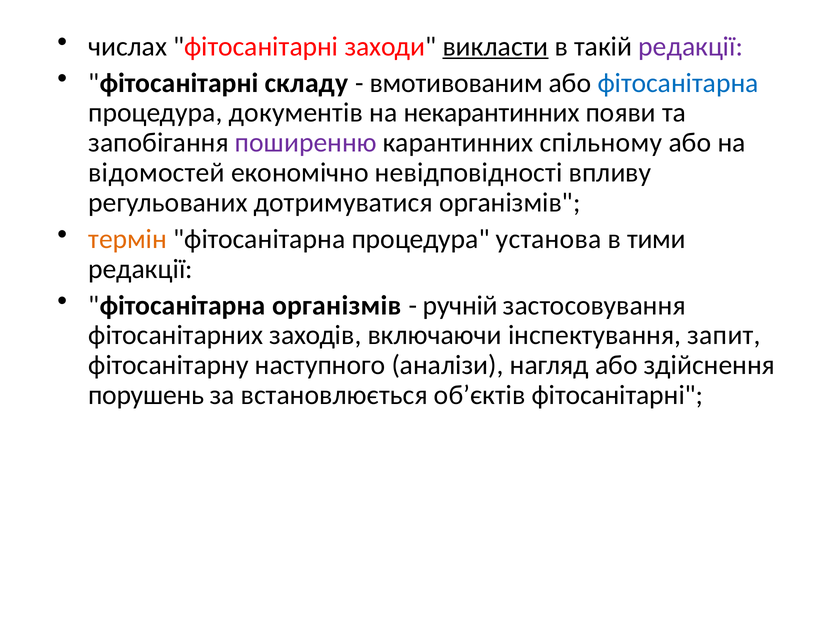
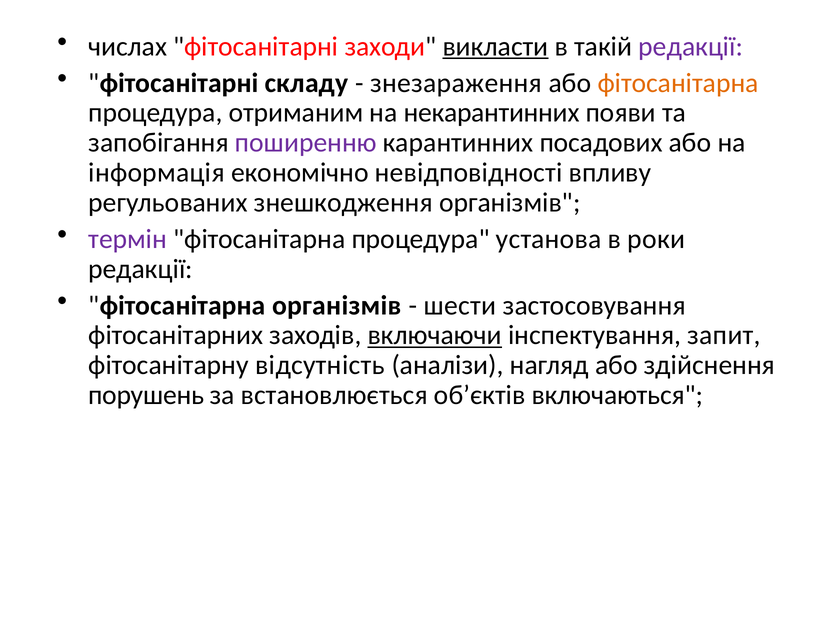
вмотивованим: вмотивованим -> знезараження
фітосанітарна at (678, 83) colour: blue -> orange
документів: документів -> отриманим
спільному: спільному -> посадових
відомостей: відомостей -> інформація
дотримуватися: дотримуватися -> знешкодження
термін colour: orange -> purple
тими: тими -> роки
ручній: ручній -> шести
включаючи underline: none -> present
наступного: наступного -> відсутність
об’єктів фітосанітарні: фітосанітарні -> включаються
